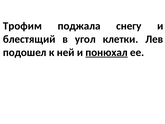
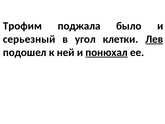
снегу: снегу -> было
блестящий: блестящий -> серьезный
Лев underline: none -> present
